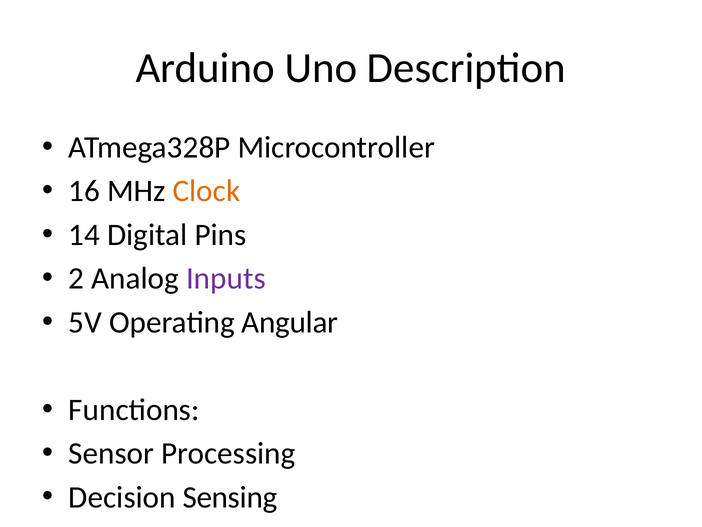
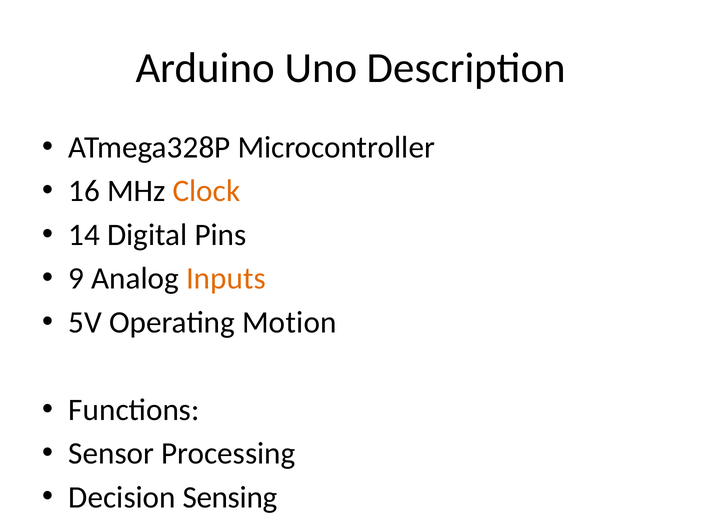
2: 2 -> 9
Inputs colour: purple -> orange
Angular: Angular -> Motion
